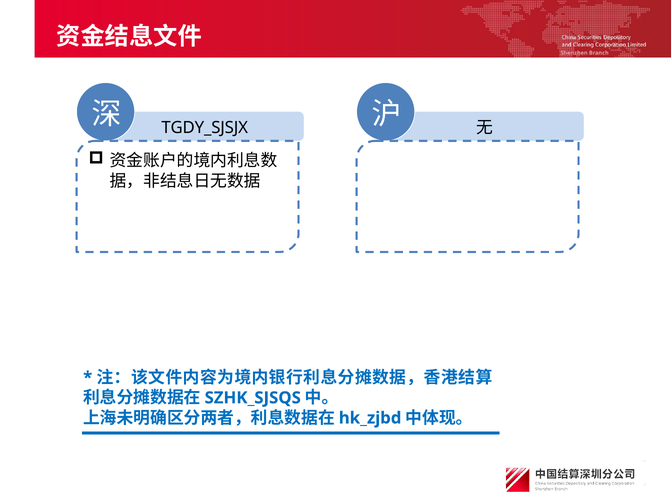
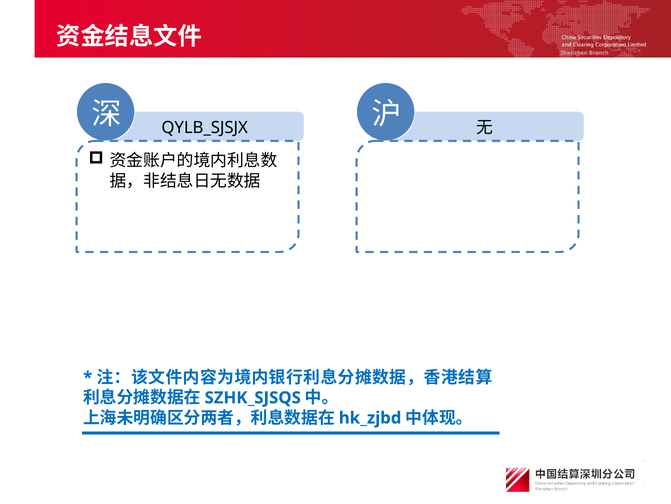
TGDY_SJSJX: TGDY_SJSJX -> QYLB_SJSJX
